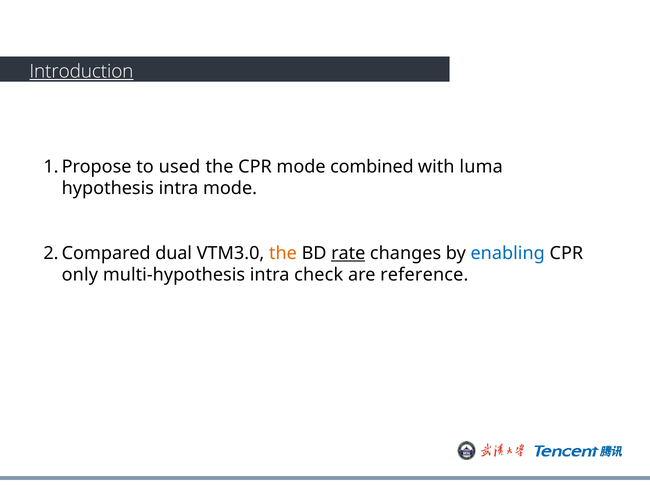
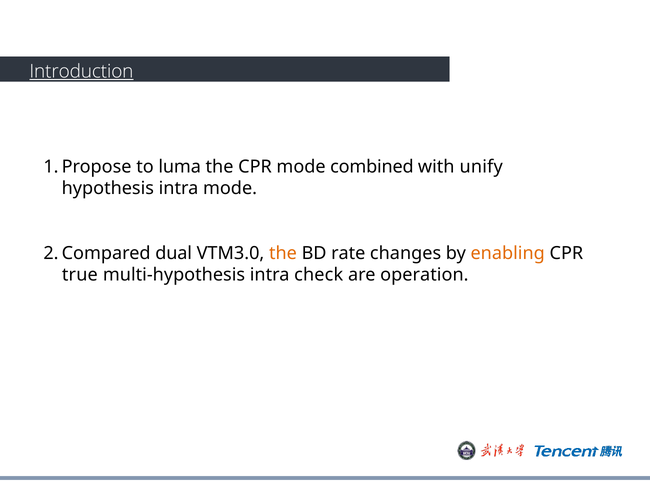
used: used -> luma
luma: luma -> unify
rate underline: present -> none
enabling colour: blue -> orange
only: only -> true
reference: reference -> operation
